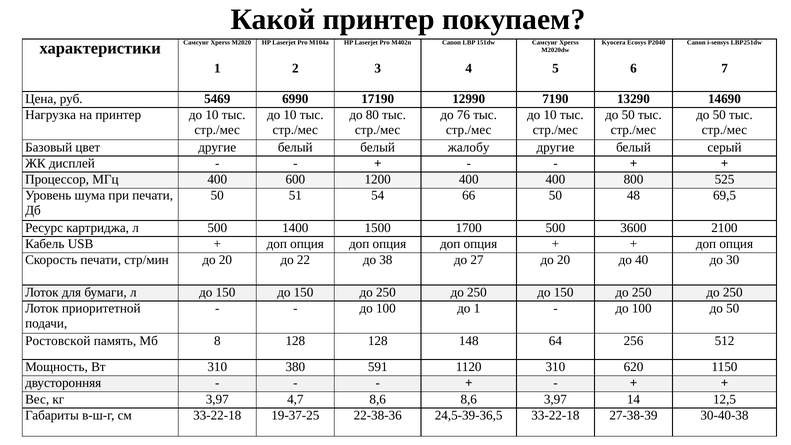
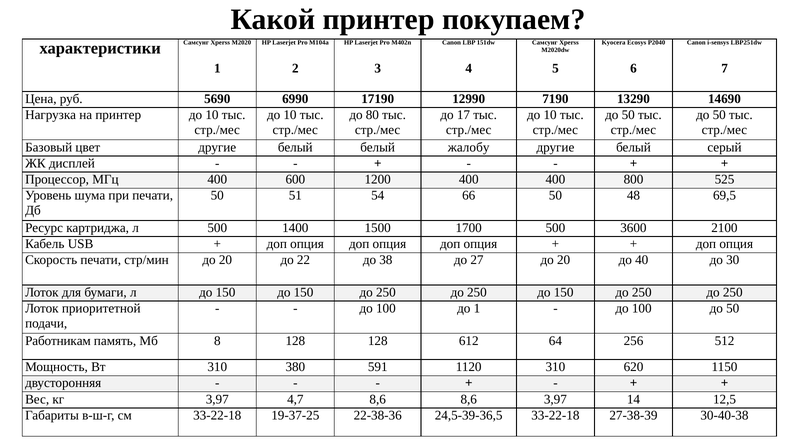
5469: 5469 -> 5690
76: 76 -> 17
Ростовской: Ростовской -> Работникам
148: 148 -> 612
